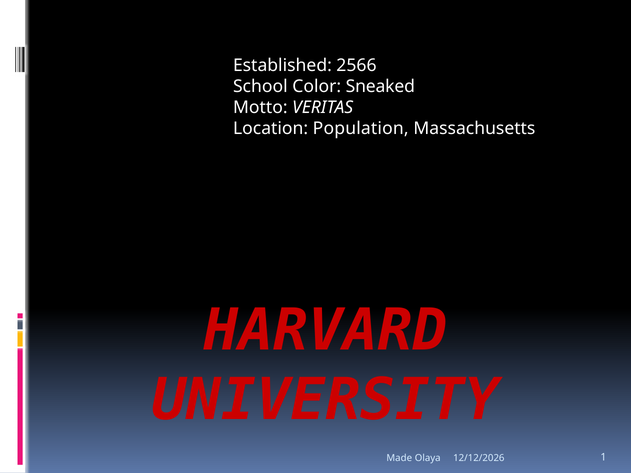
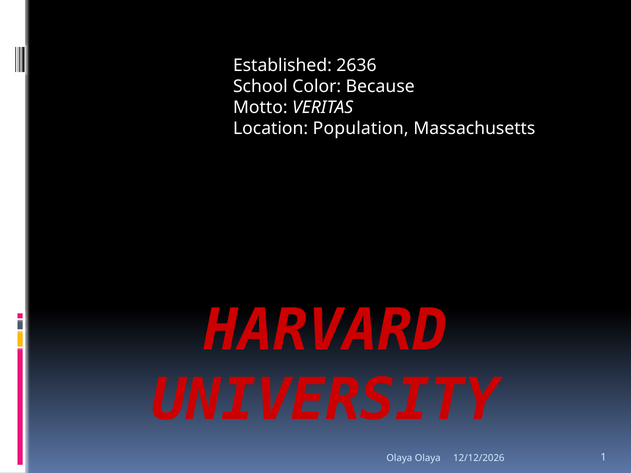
2566: 2566 -> 2636
Sneaked: Sneaked -> Because
Made at (399, 458): Made -> Olaya
